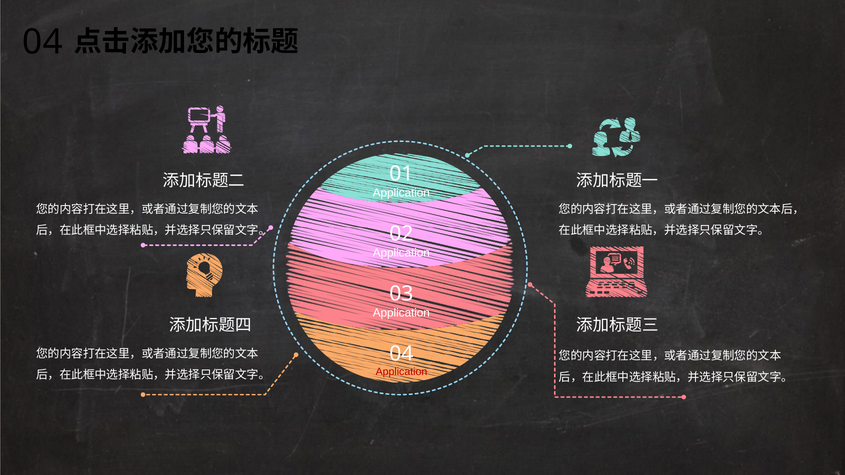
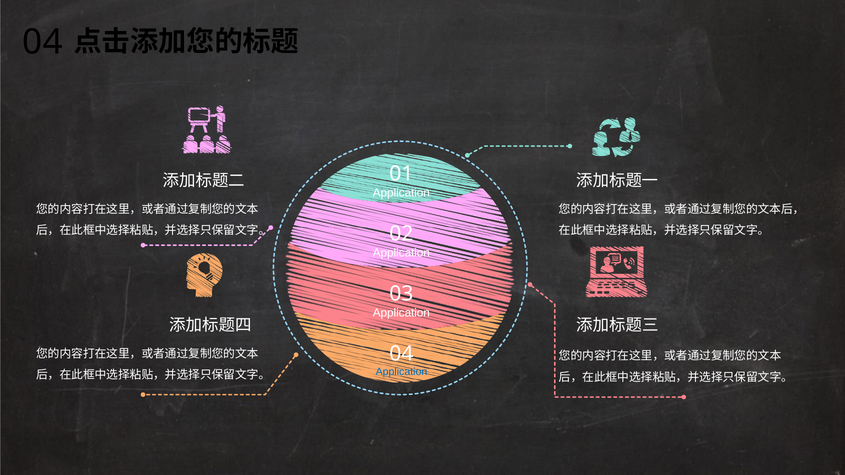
Application at (401, 372) colour: red -> blue
